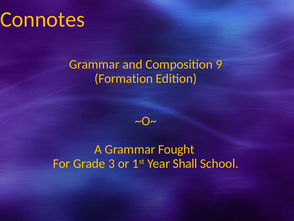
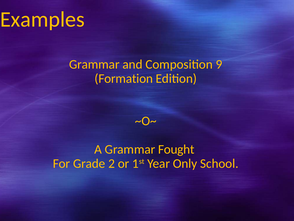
Connotes: Connotes -> Examples
3: 3 -> 2
Shall: Shall -> Only
